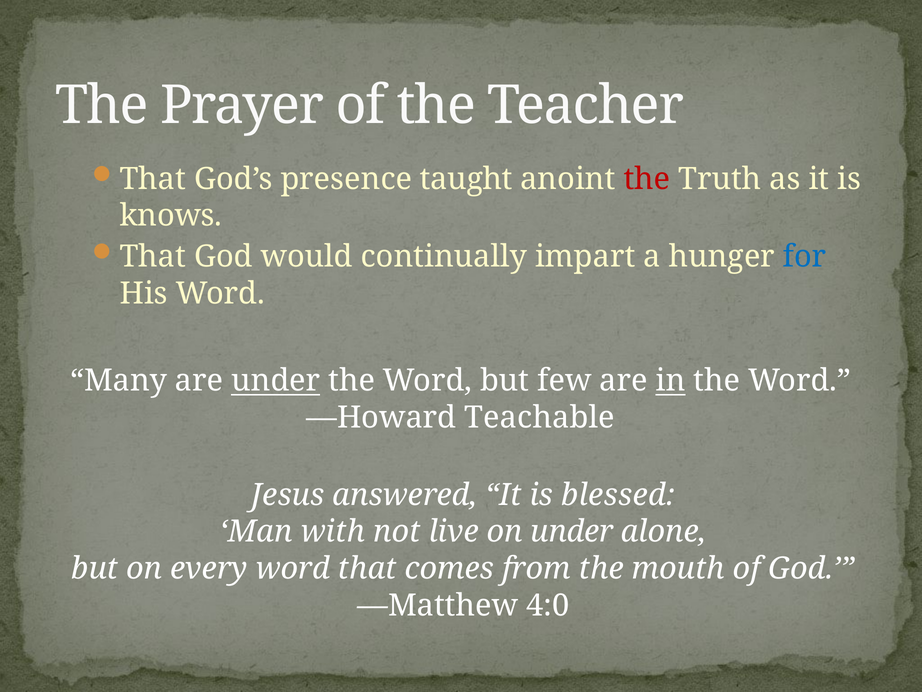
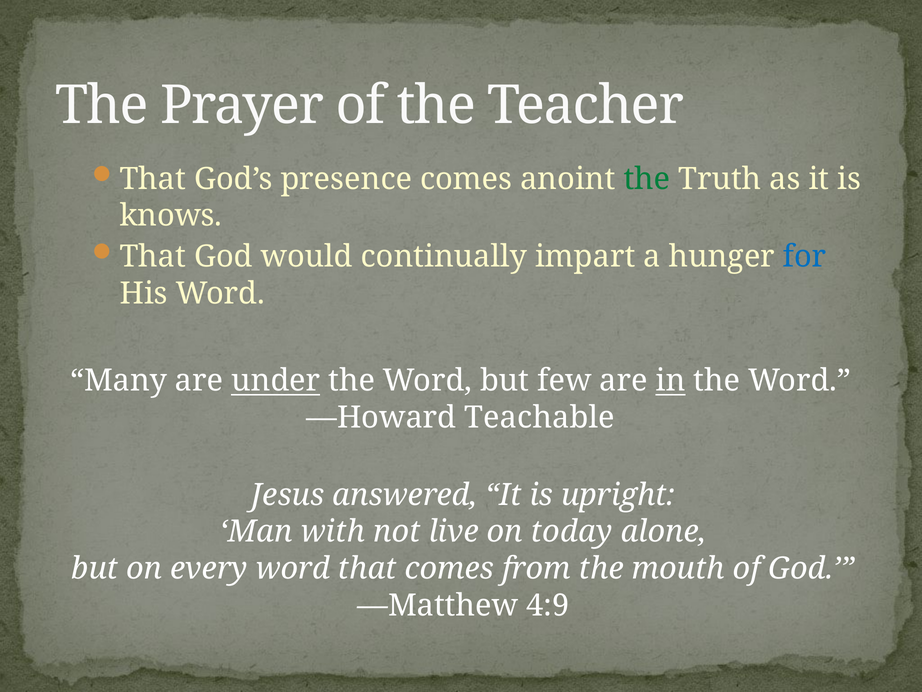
presence taught: taught -> comes
the at (647, 179) colour: red -> green
blessed: blessed -> upright
on under: under -> today
4:0: 4:0 -> 4:9
